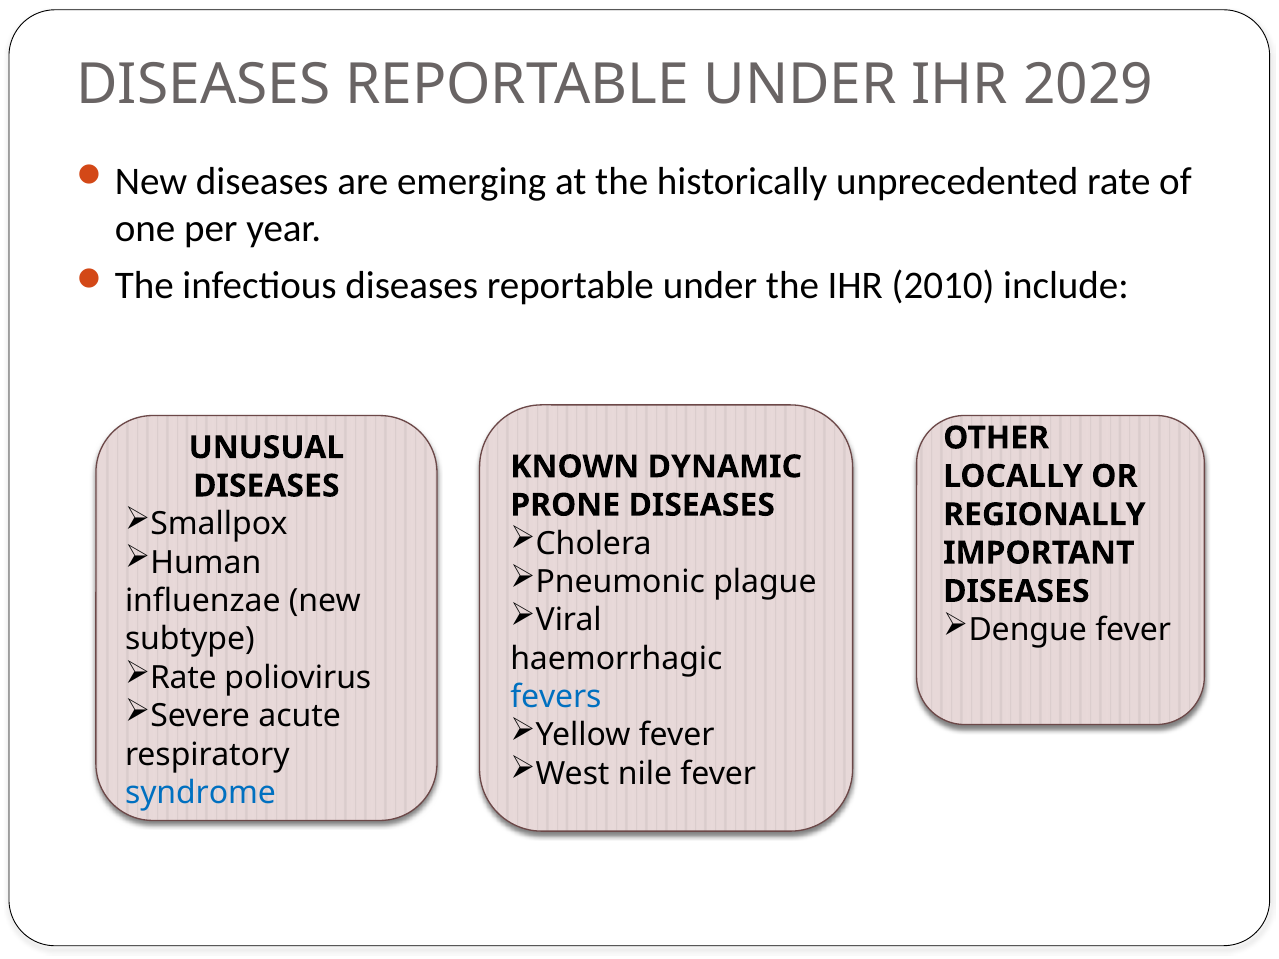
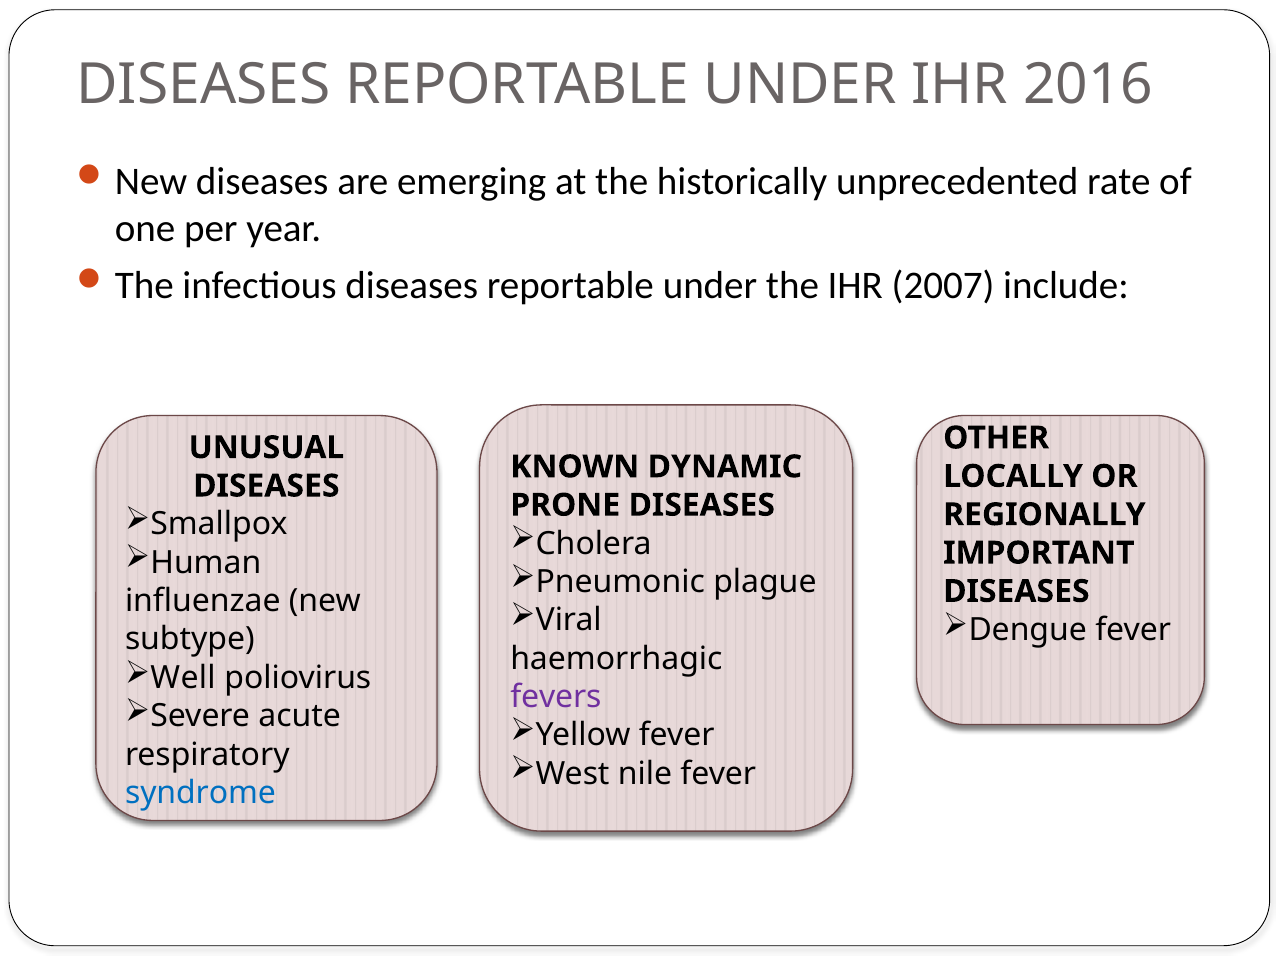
2029: 2029 -> 2016
2010: 2010 -> 2007
Rate at (183, 678): Rate -> Well
fevers colour: blue -> purple
